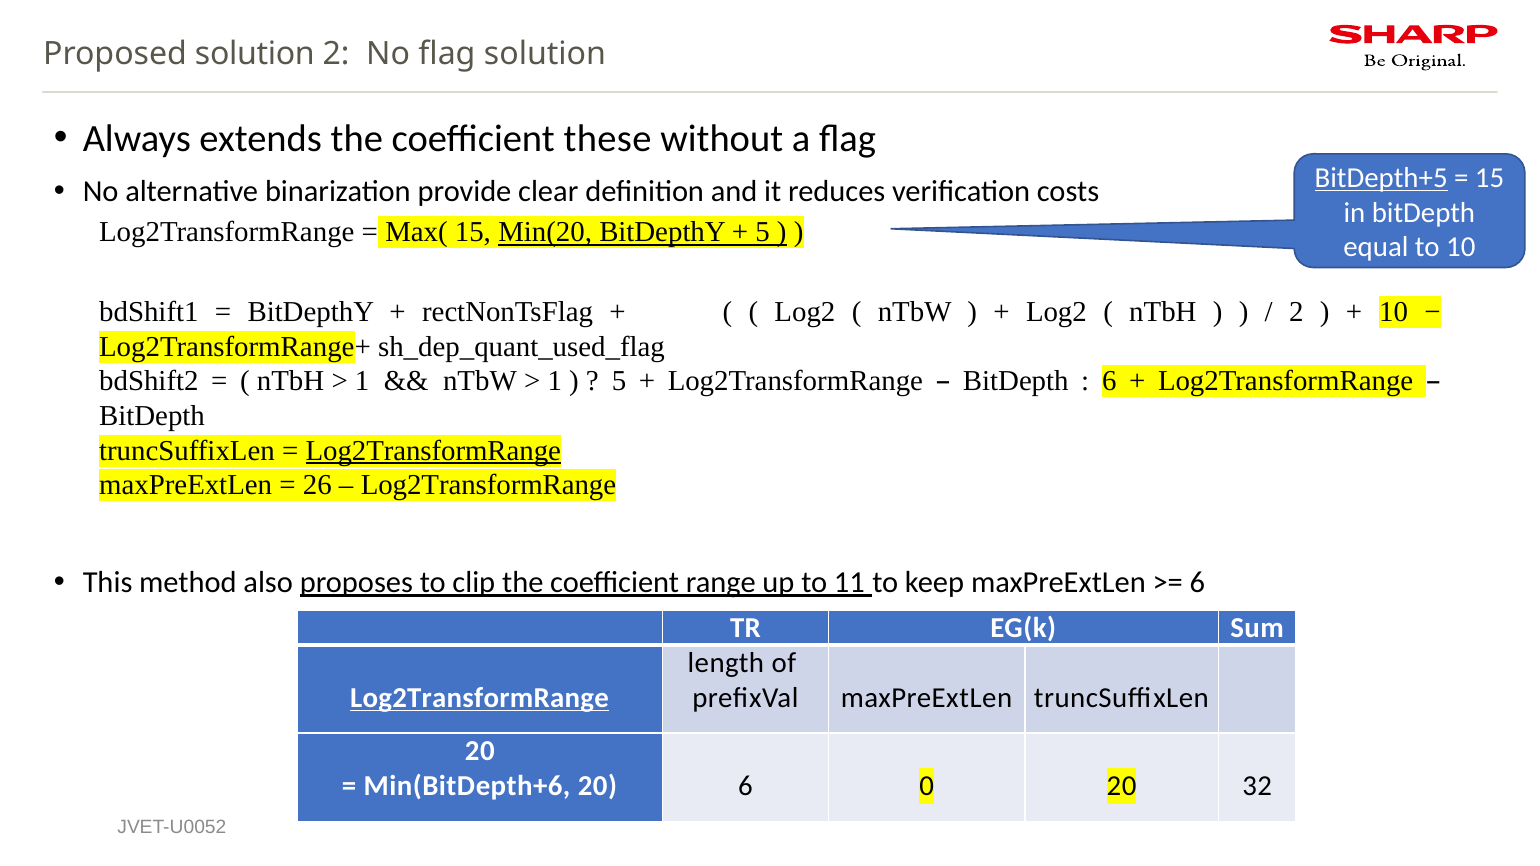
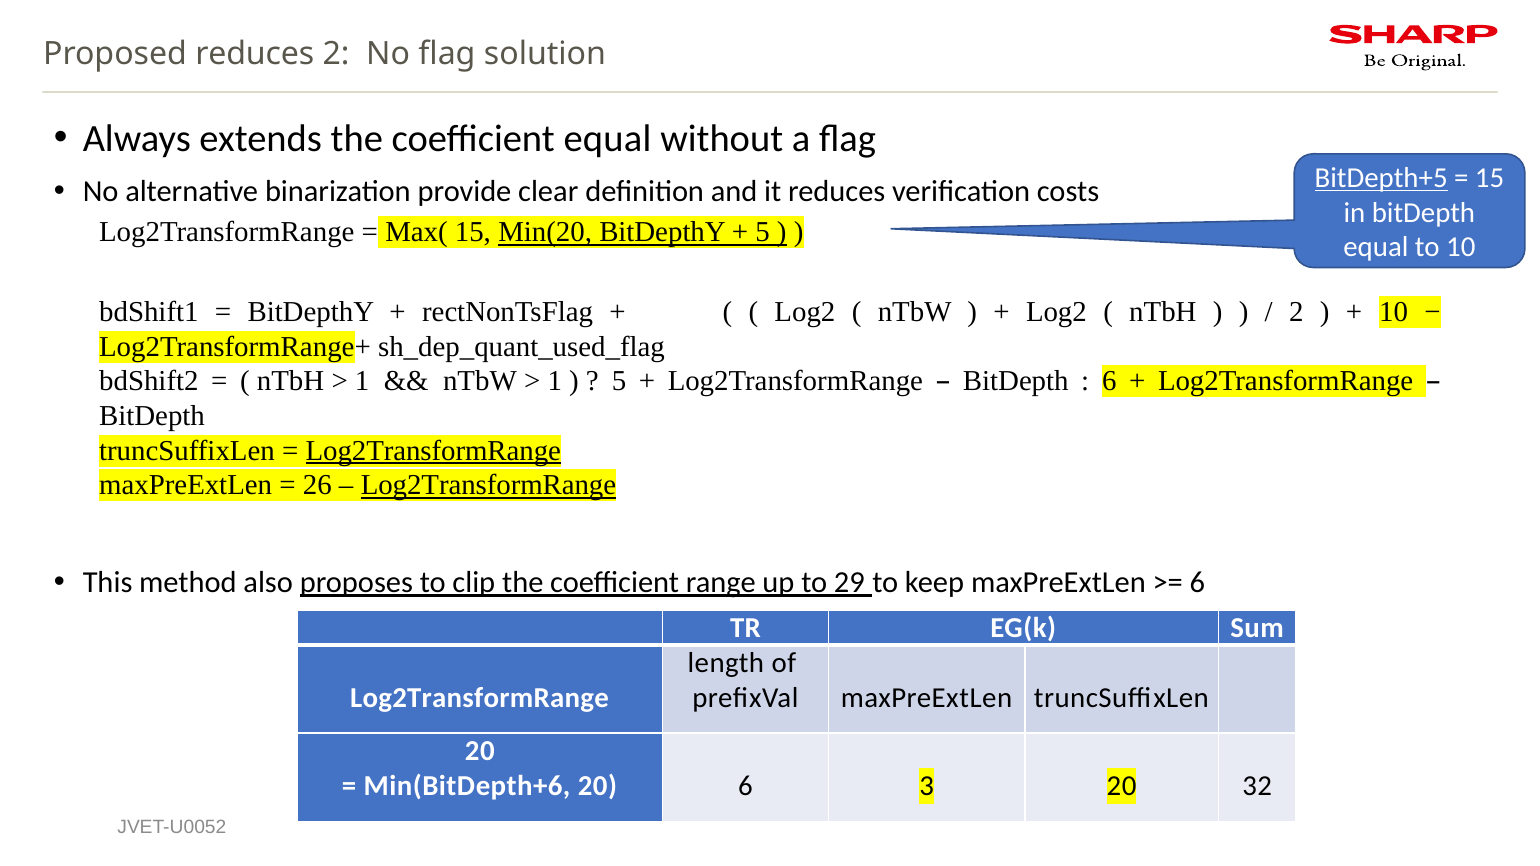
Proposed solution: solution -> reduces
coefficient these: these -> equal
Log2TransformRange at (488, 486) underline: none -> present
11: 11 -> 29
Log2TransformRange at (479, 698) underline: present -> none
0: 0 -> 3
